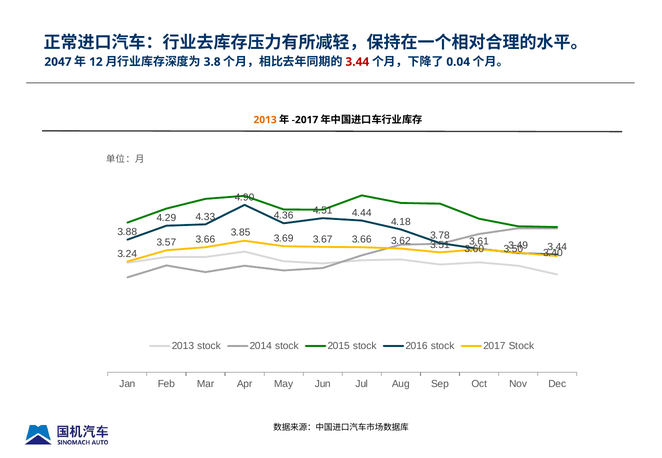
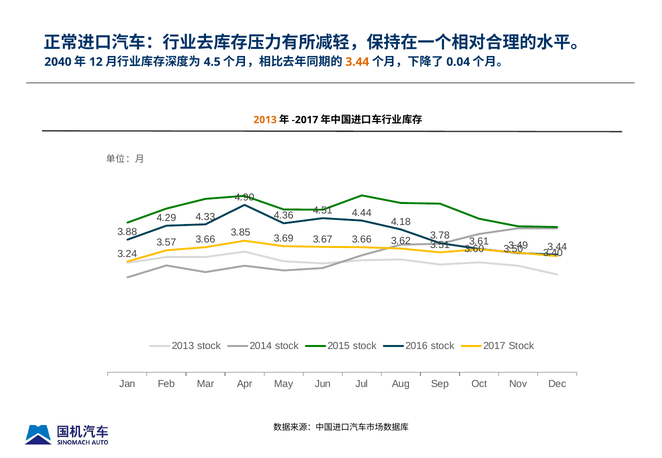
2047: 2047 -> 2040
3.8: 3.8 -> 4.5
3.44 at (357, 62) colour: red -> orange
